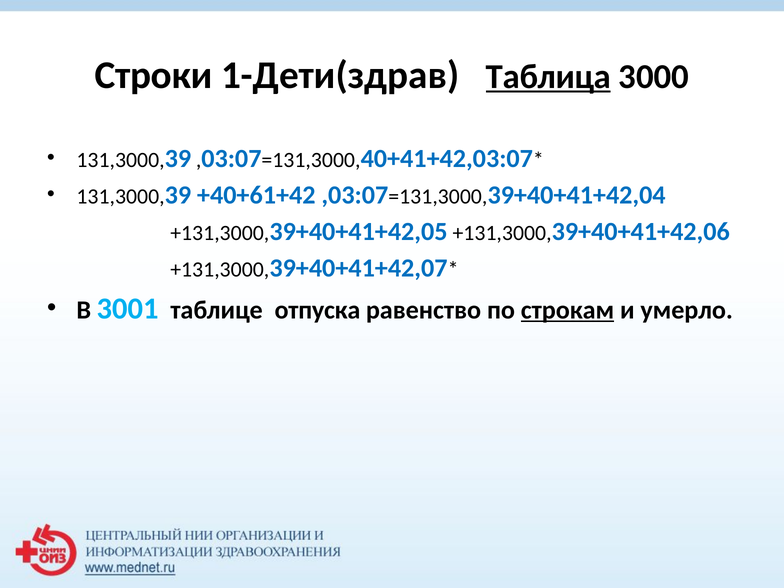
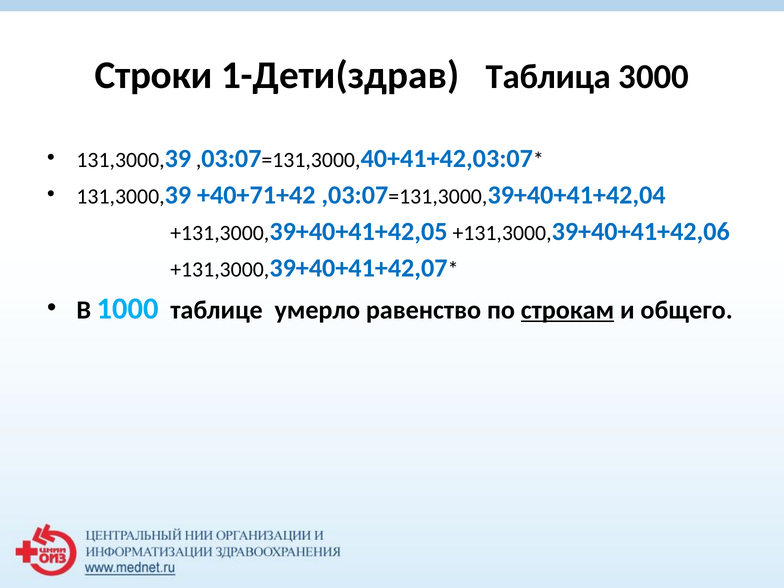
Таблица underline: present -> none
+40+61+42: +40+61+42 -> +40+71+42
3001: 3001 -> 1000
отпуска: отпуска -> умерло
умерло: умерло -> общего
